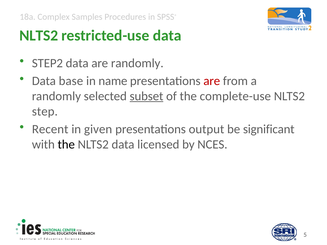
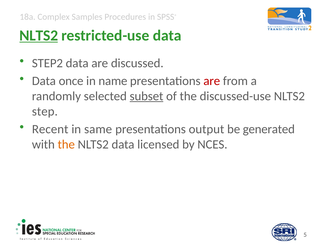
NLTS2 at (39, 36) underline: none -> present
are randomly: randomly -> discussed
base: base -> once
complete-use: complete-use -> discussed-use
given: given -> same
significant: significant -> generated
the at (66, 145) colour: black -> orange
